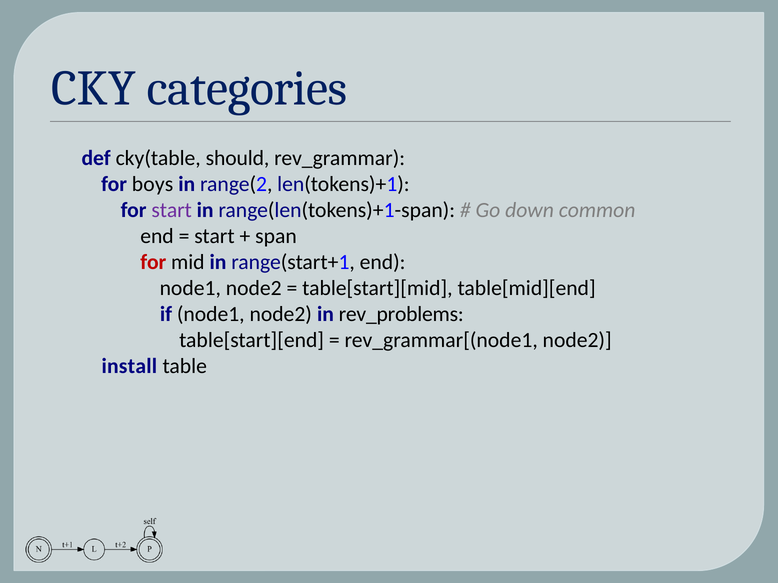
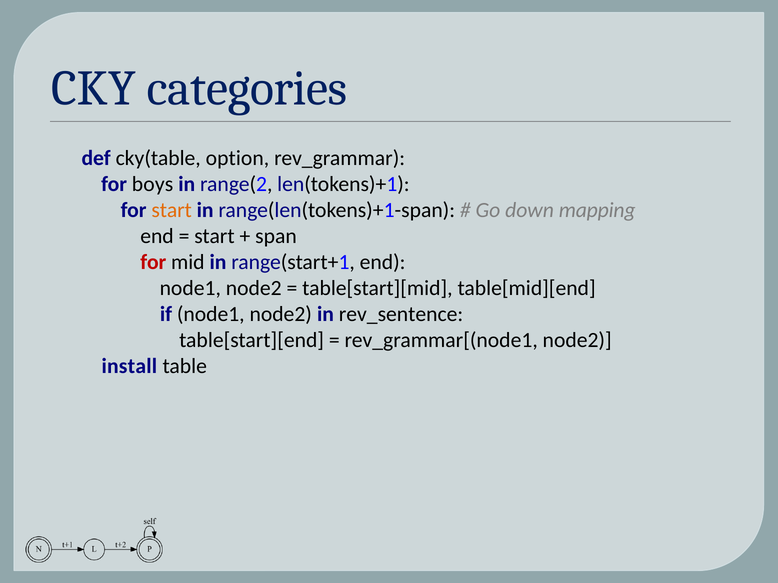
should: should -> option
start at (172, 210) colour: purple -> orange
common: common -> mapping
rev_problems: rev_problems -> rev_sentence
